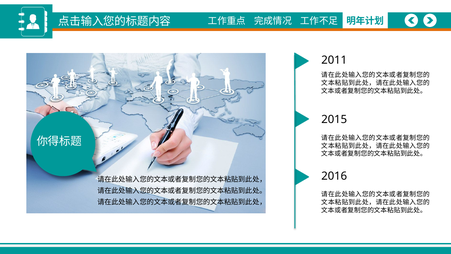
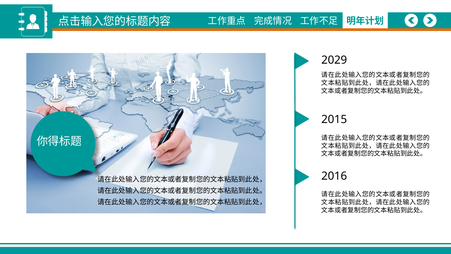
2011: 2011 -> 2029
